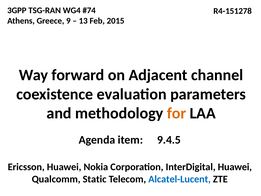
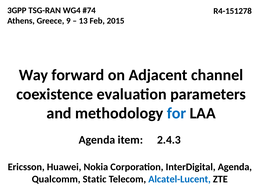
for colour: orange -> blue
9.4.5: 9.4.5 -> 2.4.3
InterDigital Huawei: Huawei -> Agenda
